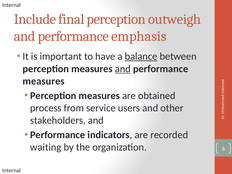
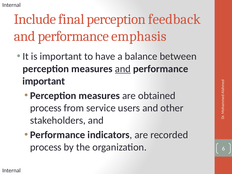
outweigh: outweigh -> feedback
balance underline: present -> none
measures at (44, 81): measures -> important
waiting at (46, 147): waiting -> process
